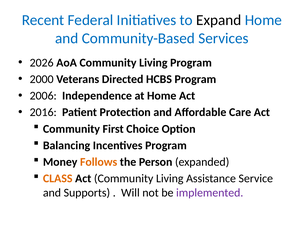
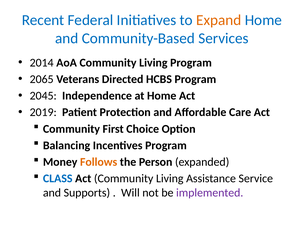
Expand colour: black -> orange
2026: 2026 -> 2014
2000: 2000 -> 2065
2006: 2006 -> 2045
2016: 2016 -> 2019
CLASS colour: orange -> blue
